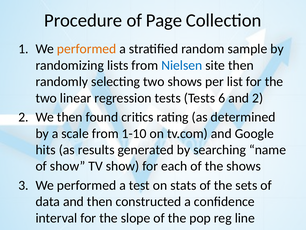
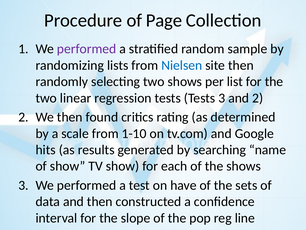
performed at (87, 49) colour: orange -> purple
Tests 6: 6 -> 3
stats: stats -> have
